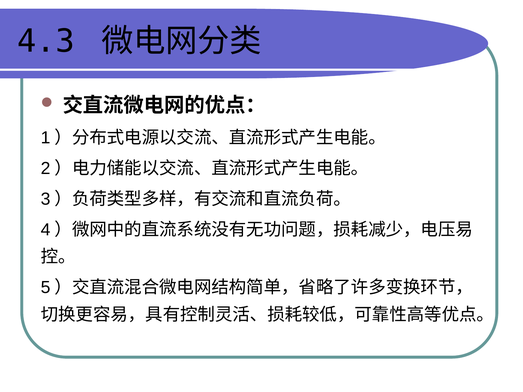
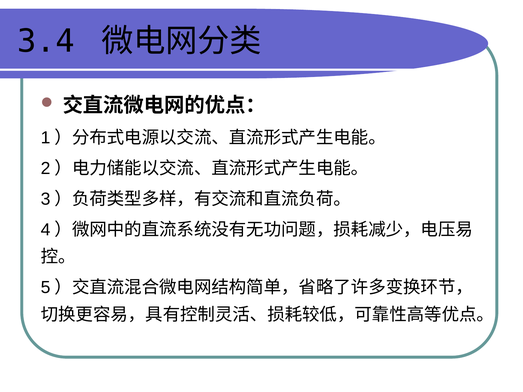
4.3: 4.3 -> 3.4
